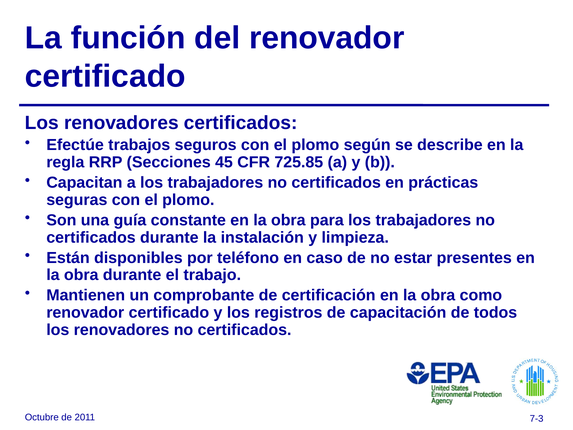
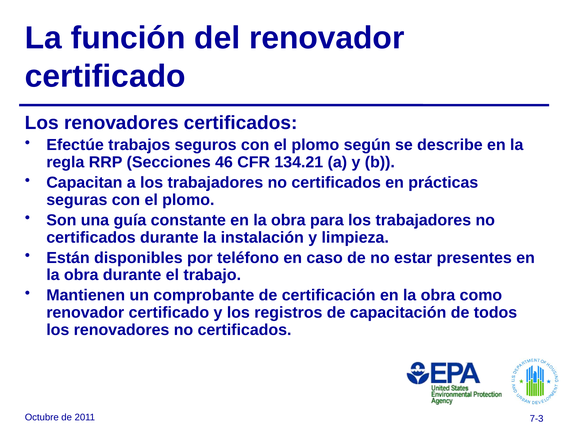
45: 45 -> 46
725.85: 725.85 -> 134.21
